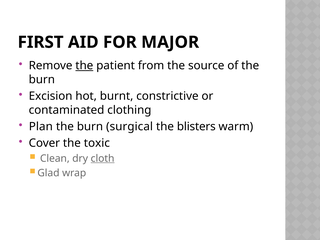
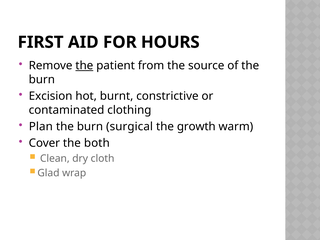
MAJOR: MAJOR -> HOURS
blisters: blisters -> growth
toxic: toxic -> both
cloth underline: present -> none
